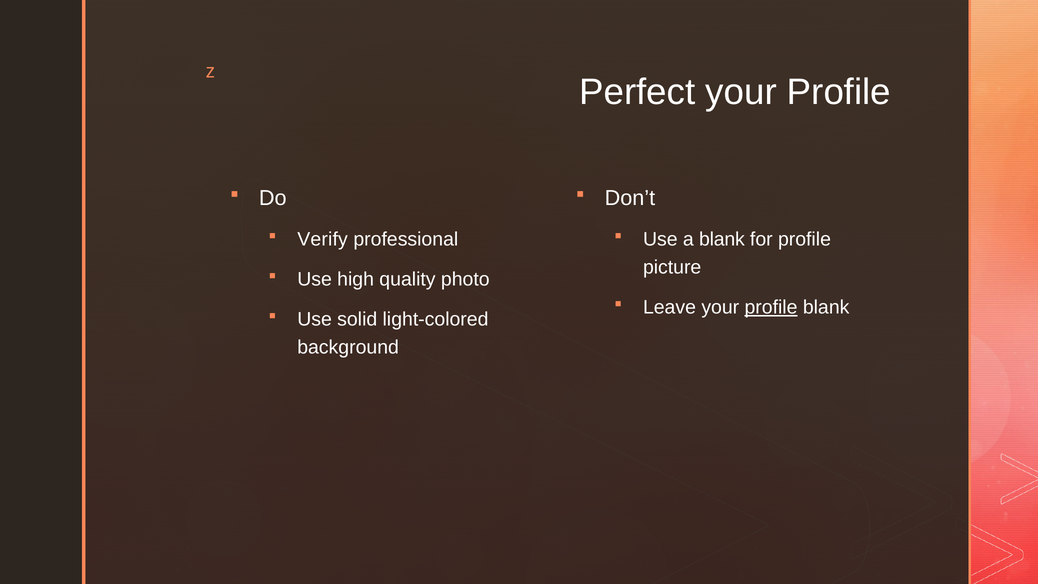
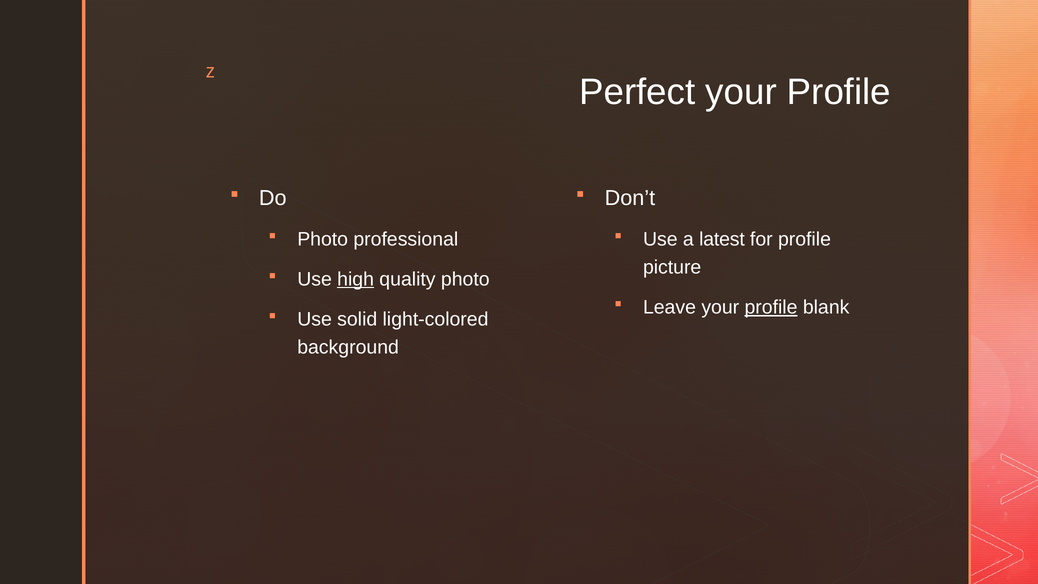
Verify at (323, 239): Verify -> Photo
a blank: blank -> latest
high underline: none -> present
